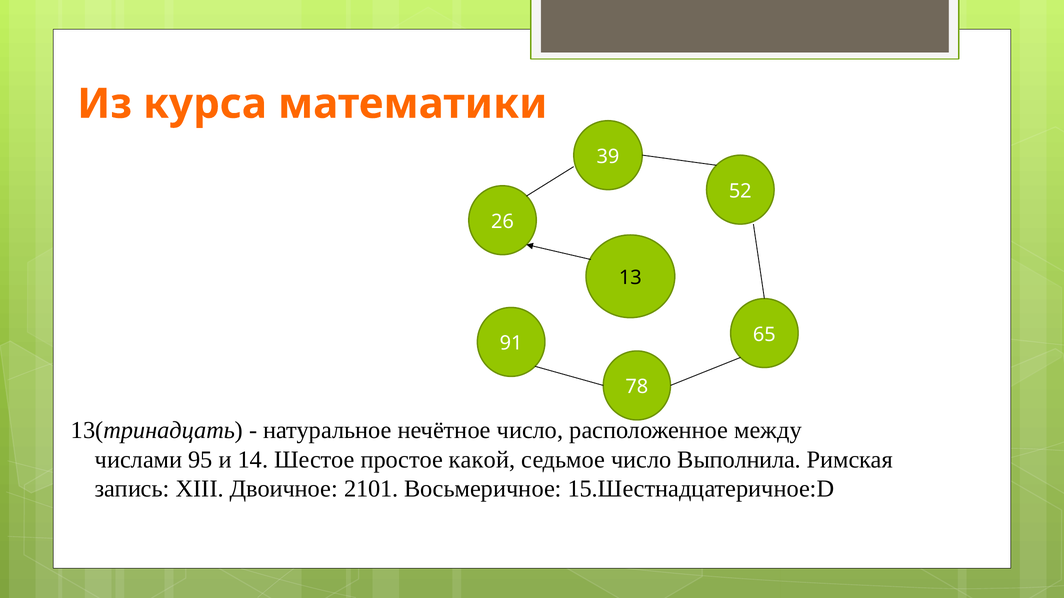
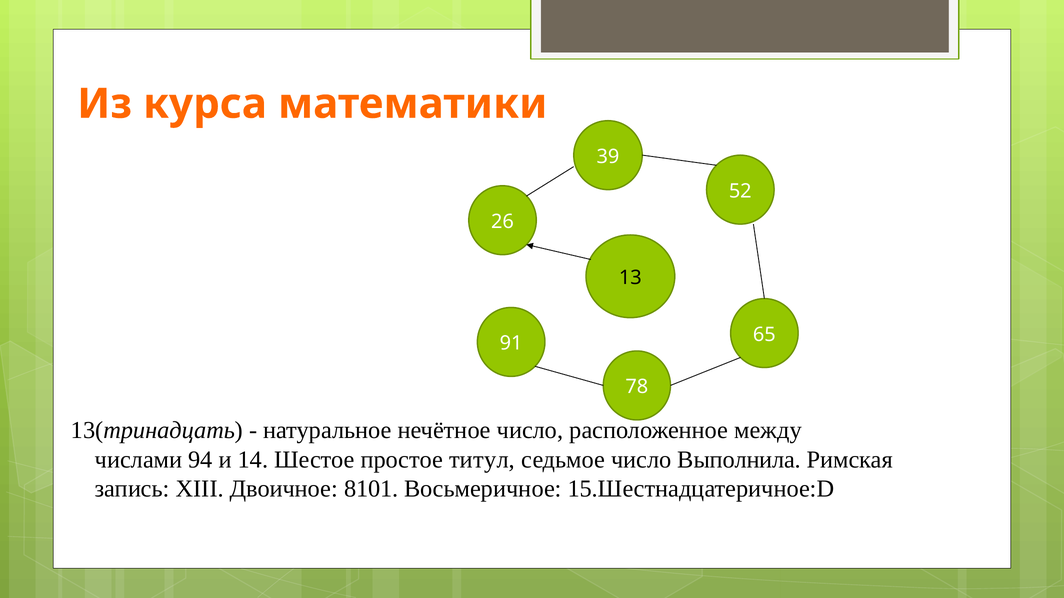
95: 95 -> 94
какой: какой -> титул
2101: 2101 -> 8101
